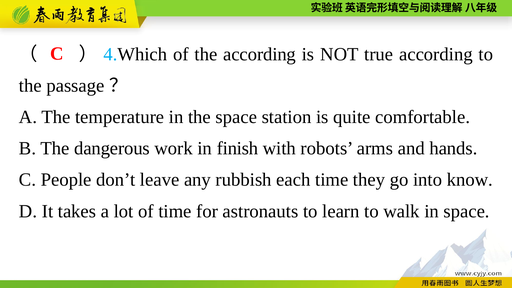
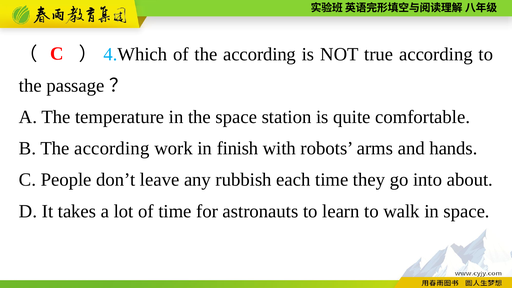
B The dangerous: dangerous -> according
know: know -> about
